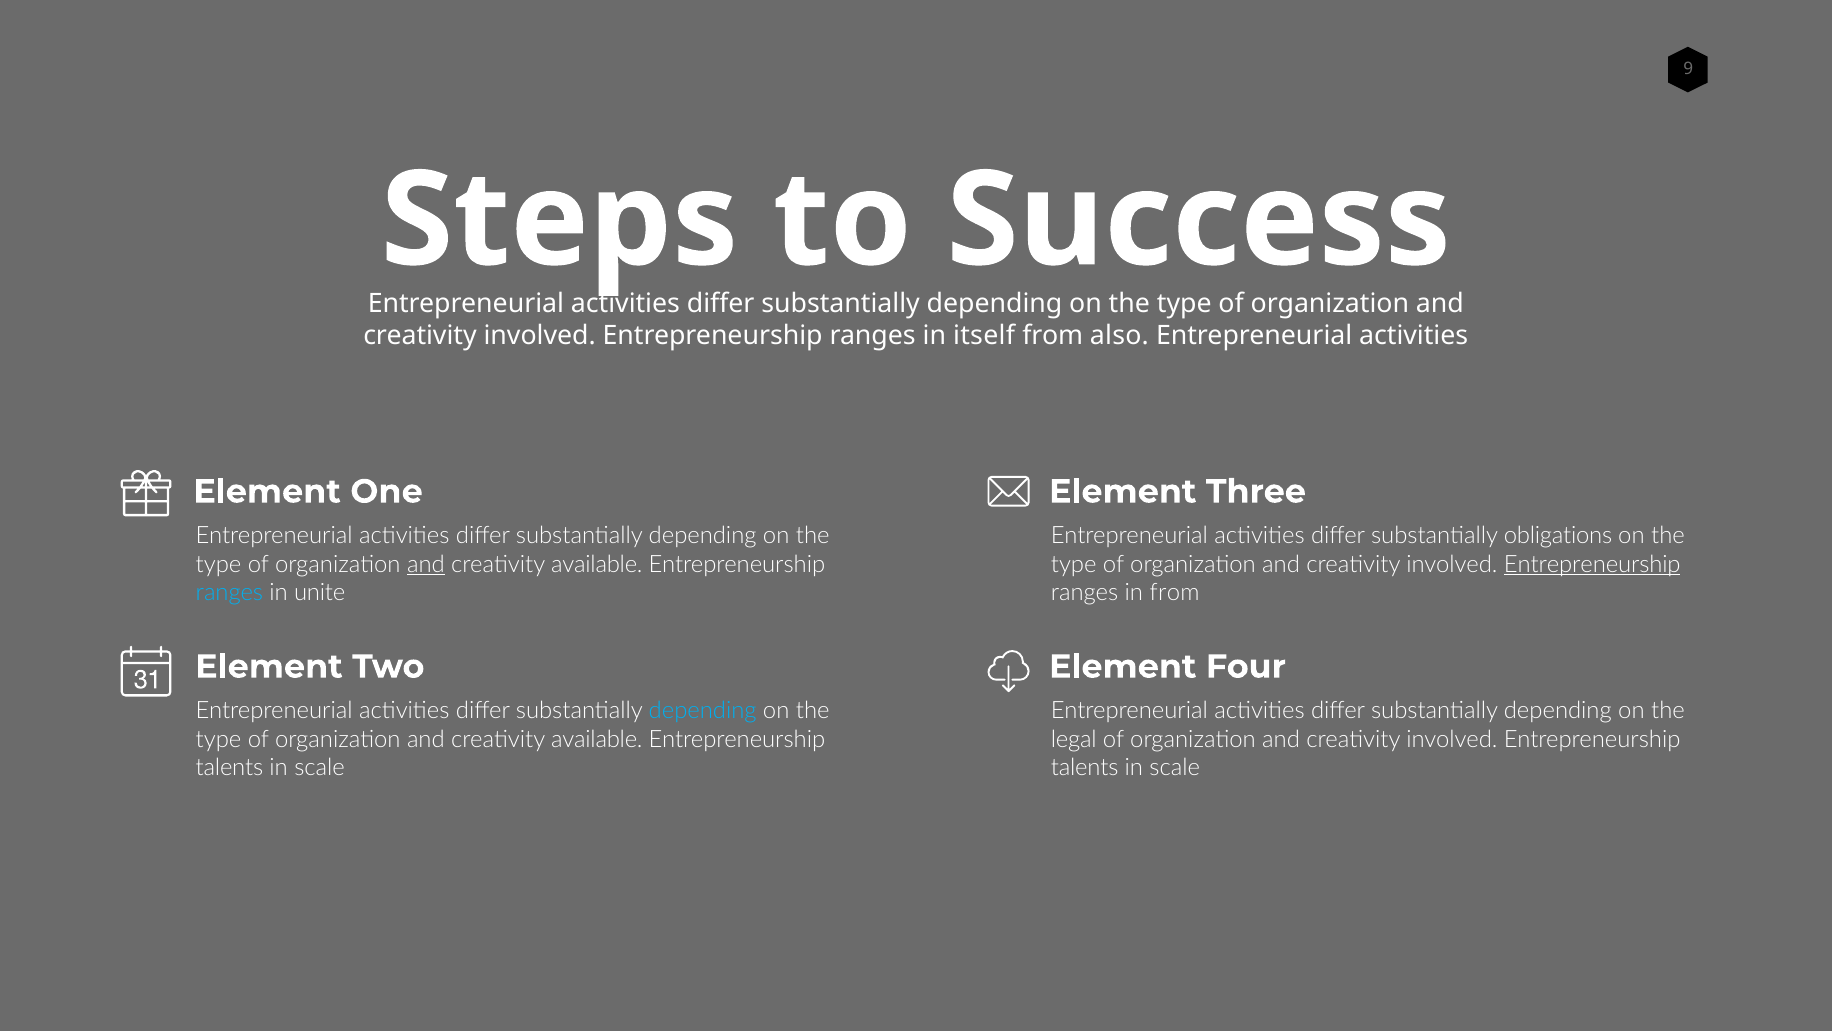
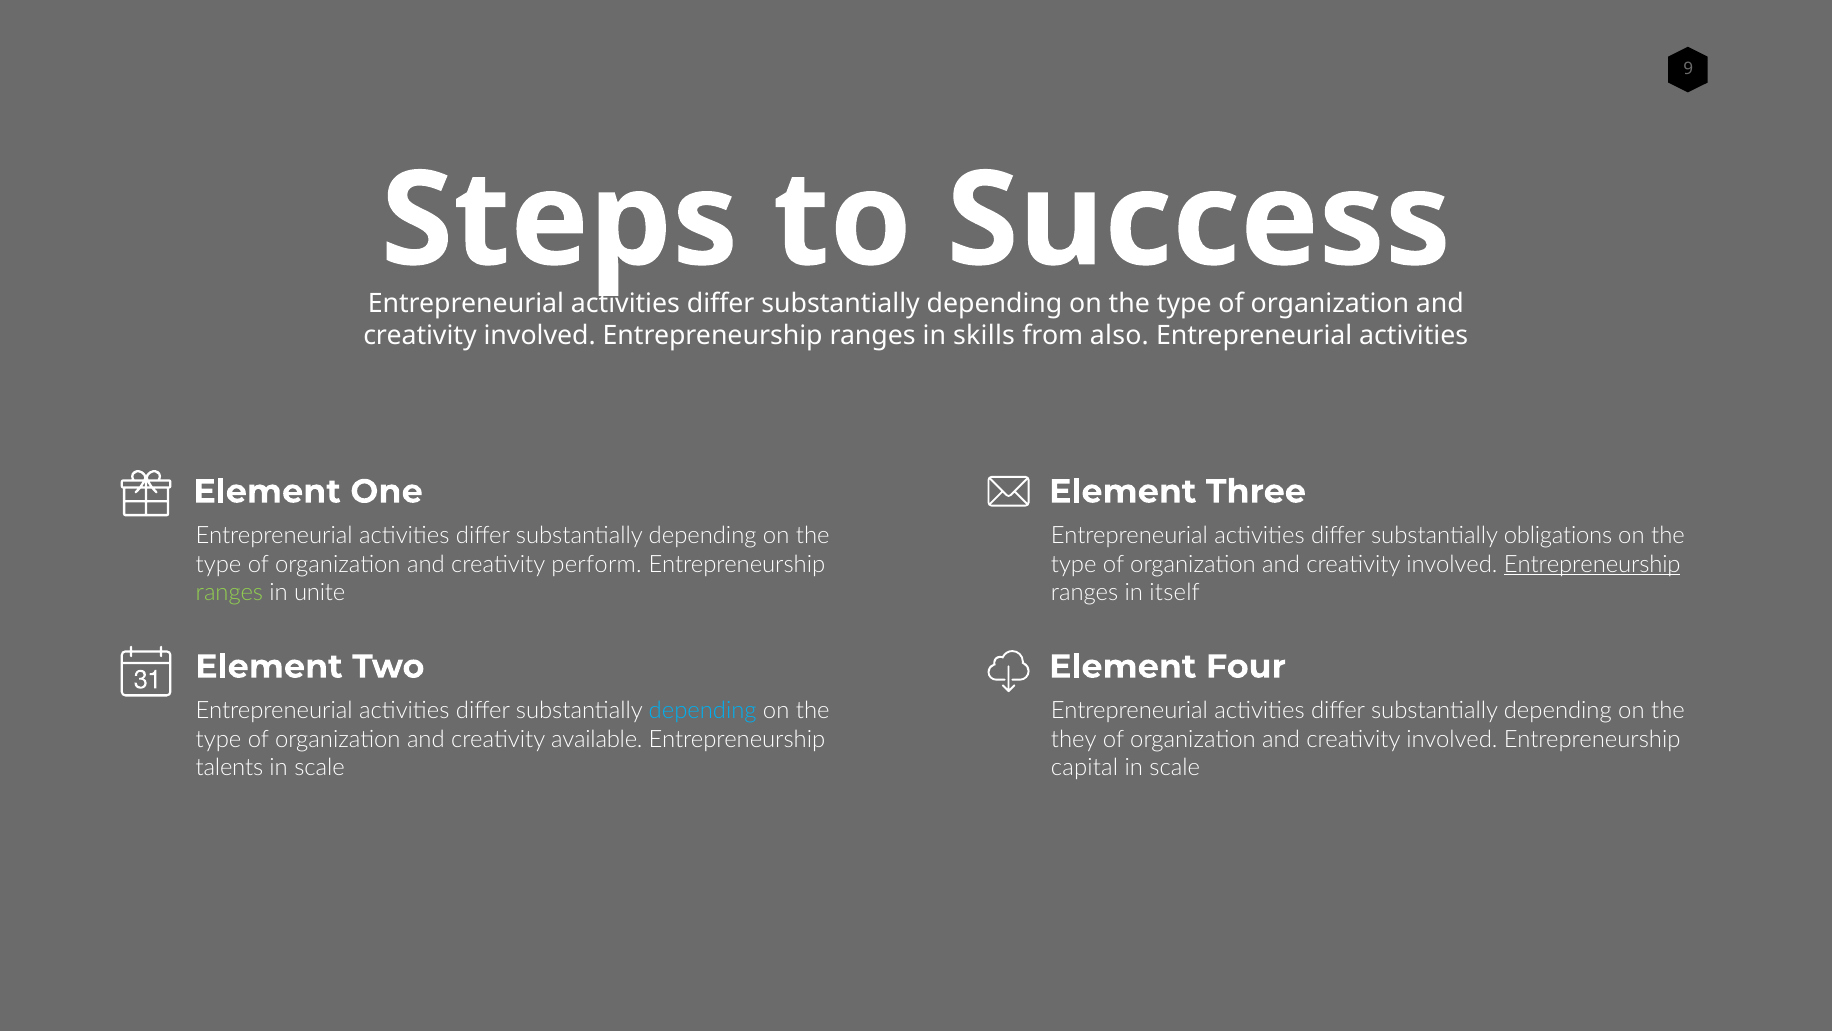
itself: itself -> skills
and at (426, 564) underline: present -> none
available at (597, 564): available -> perform
ranges at (229, 593) colour: light blue -> light green
in from: from -> itself
legal: legal -> they
talents at (1085, 768): talents -> capital
